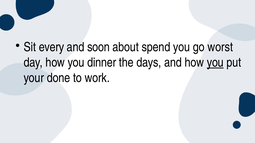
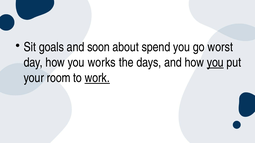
every: every -> goals
dinner: dinner -> works
done: done -> room
work underline: none -> present
